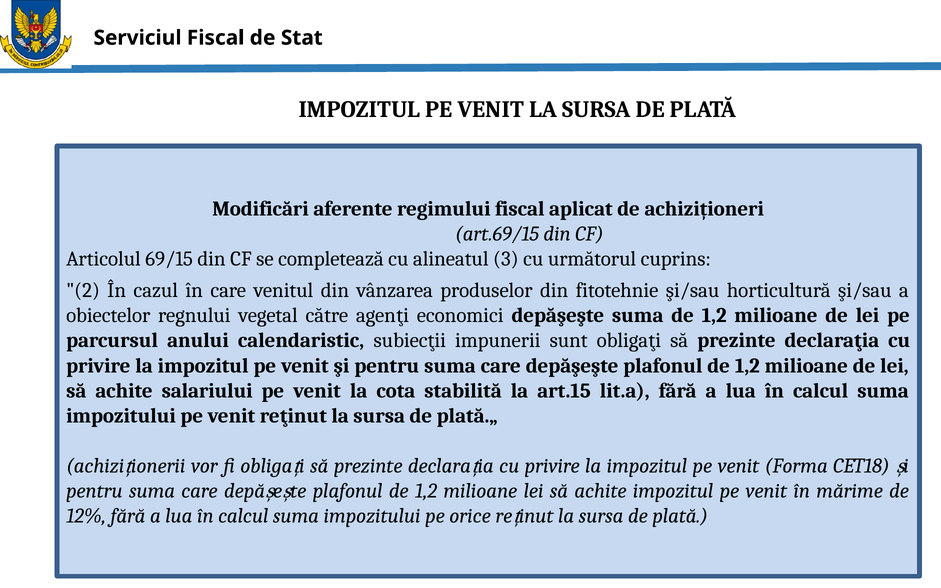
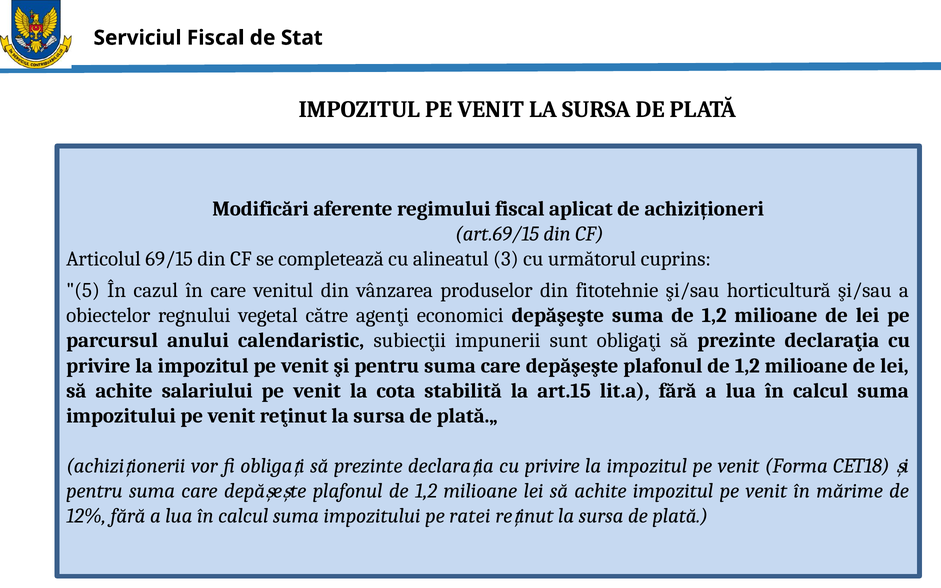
2: 2 -> 5
orice: orice -> ratei
